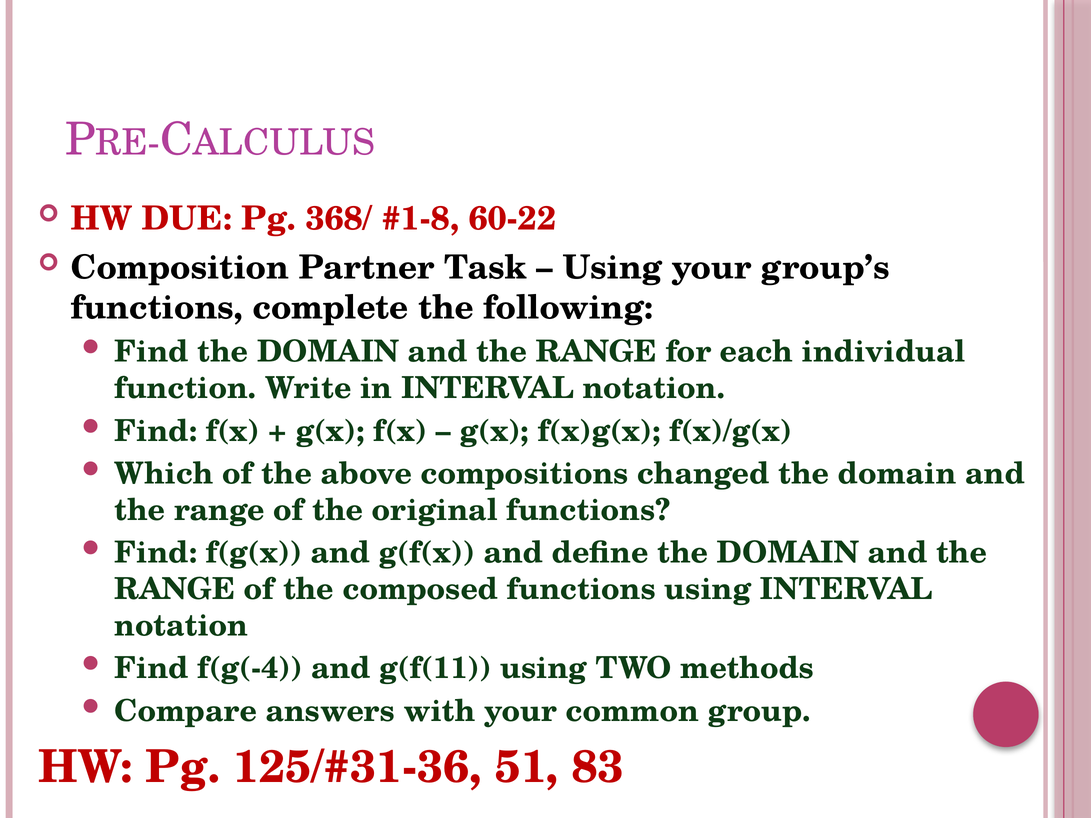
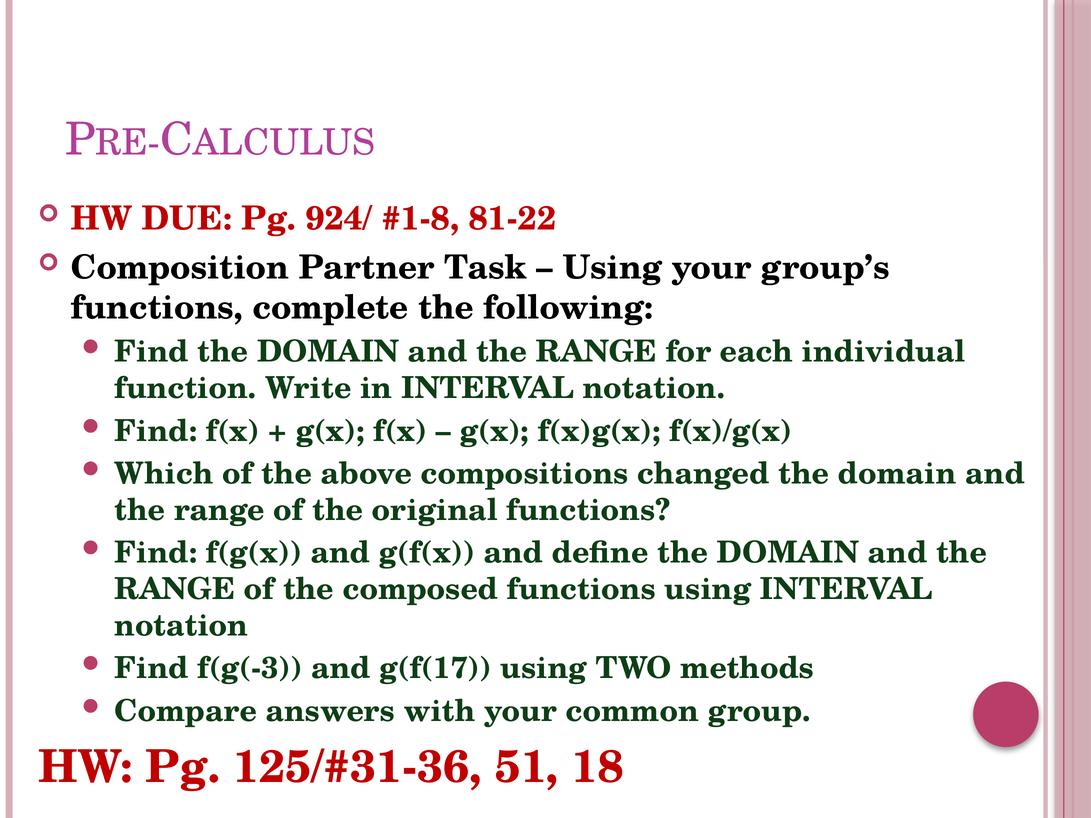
368/: 368/ -> 924/
60-22: 60-22 -> 81-22
f(g(-4: f(g(-4 -> f(g(-3
g(f(11: g(f(11 -> g(f(17
83: 83 -> 18
